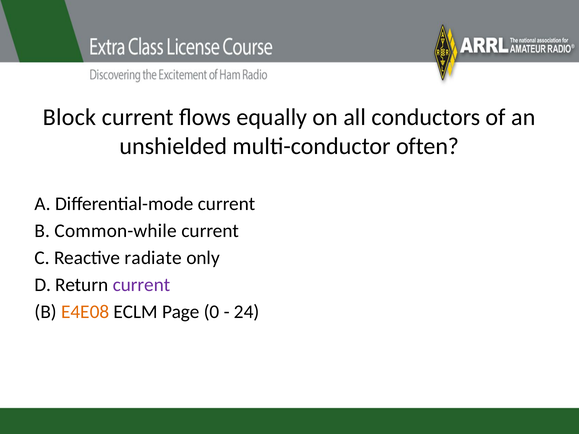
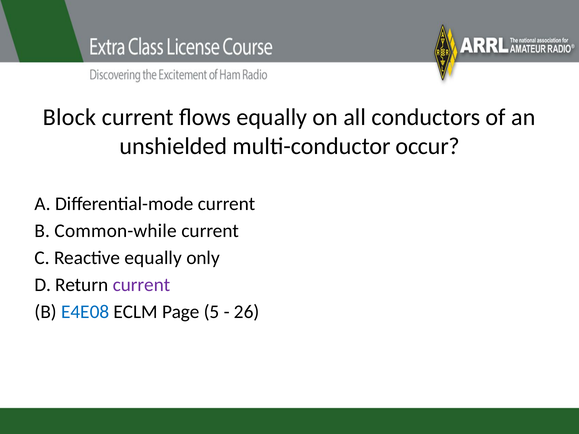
often: often -> occur
Reactive radiate: radiate -> equally
E4E08 colour: orange -> blue
0: 0 -> 5
24: 24 -> 26
